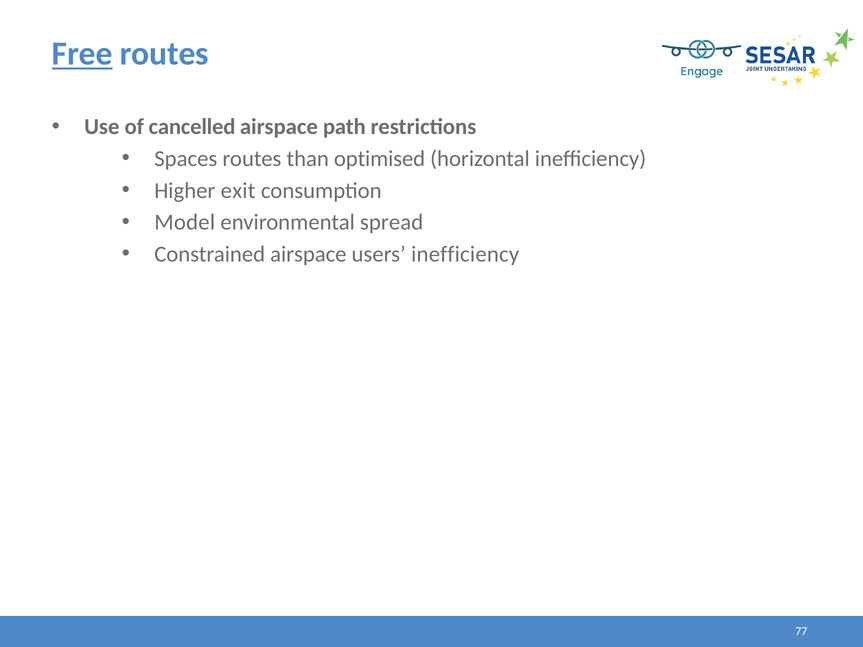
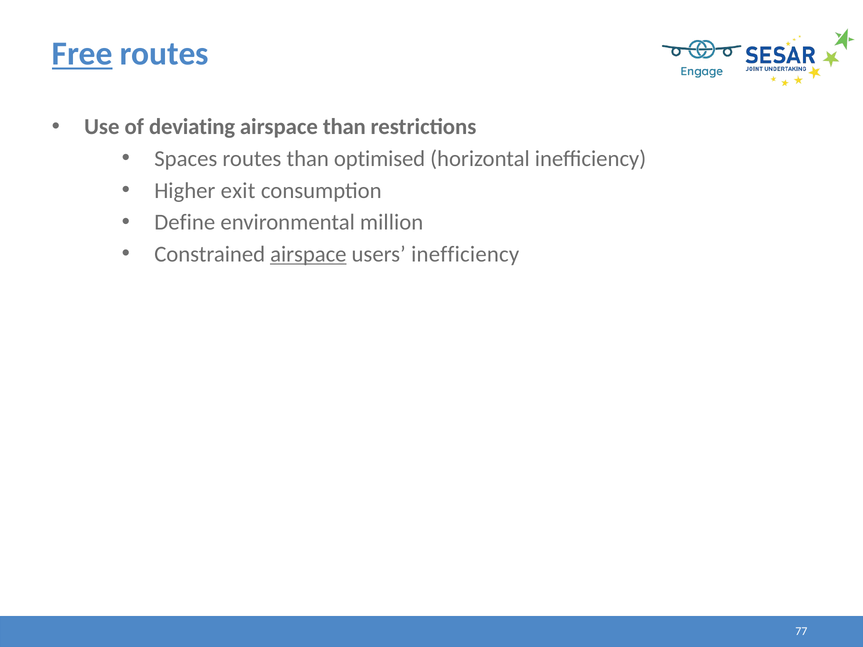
cancelled: cancelled -> deviating
airspace path: path -> than
Model: Model -> Define
spread: spread -> million
airspace at (308, 254) underline: none -> present
